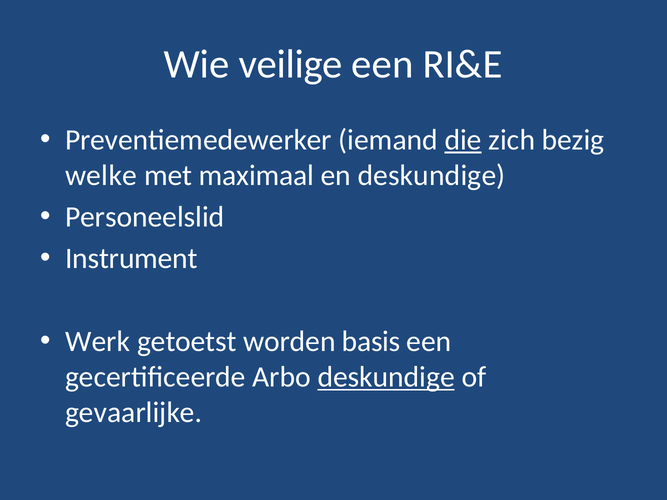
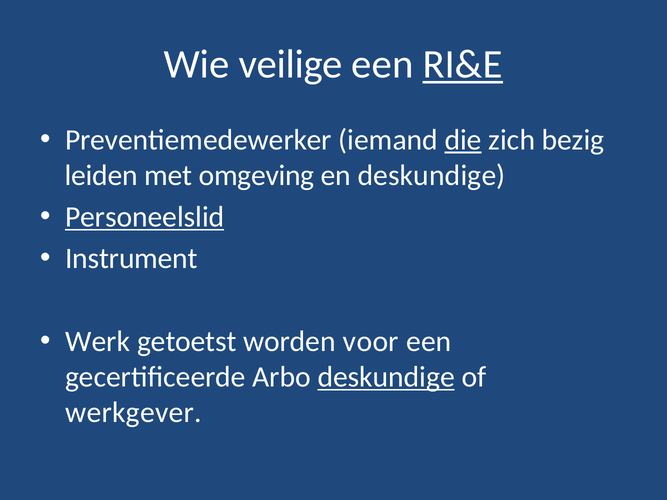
RI&E underline: none -> present
welke: welke -> leiden
maximaal: maximaal -> omgeving
Personeelslid underline: none -> present
basis: basis -> voor
gevaarlijke: gevaarlijke -> werkgever
